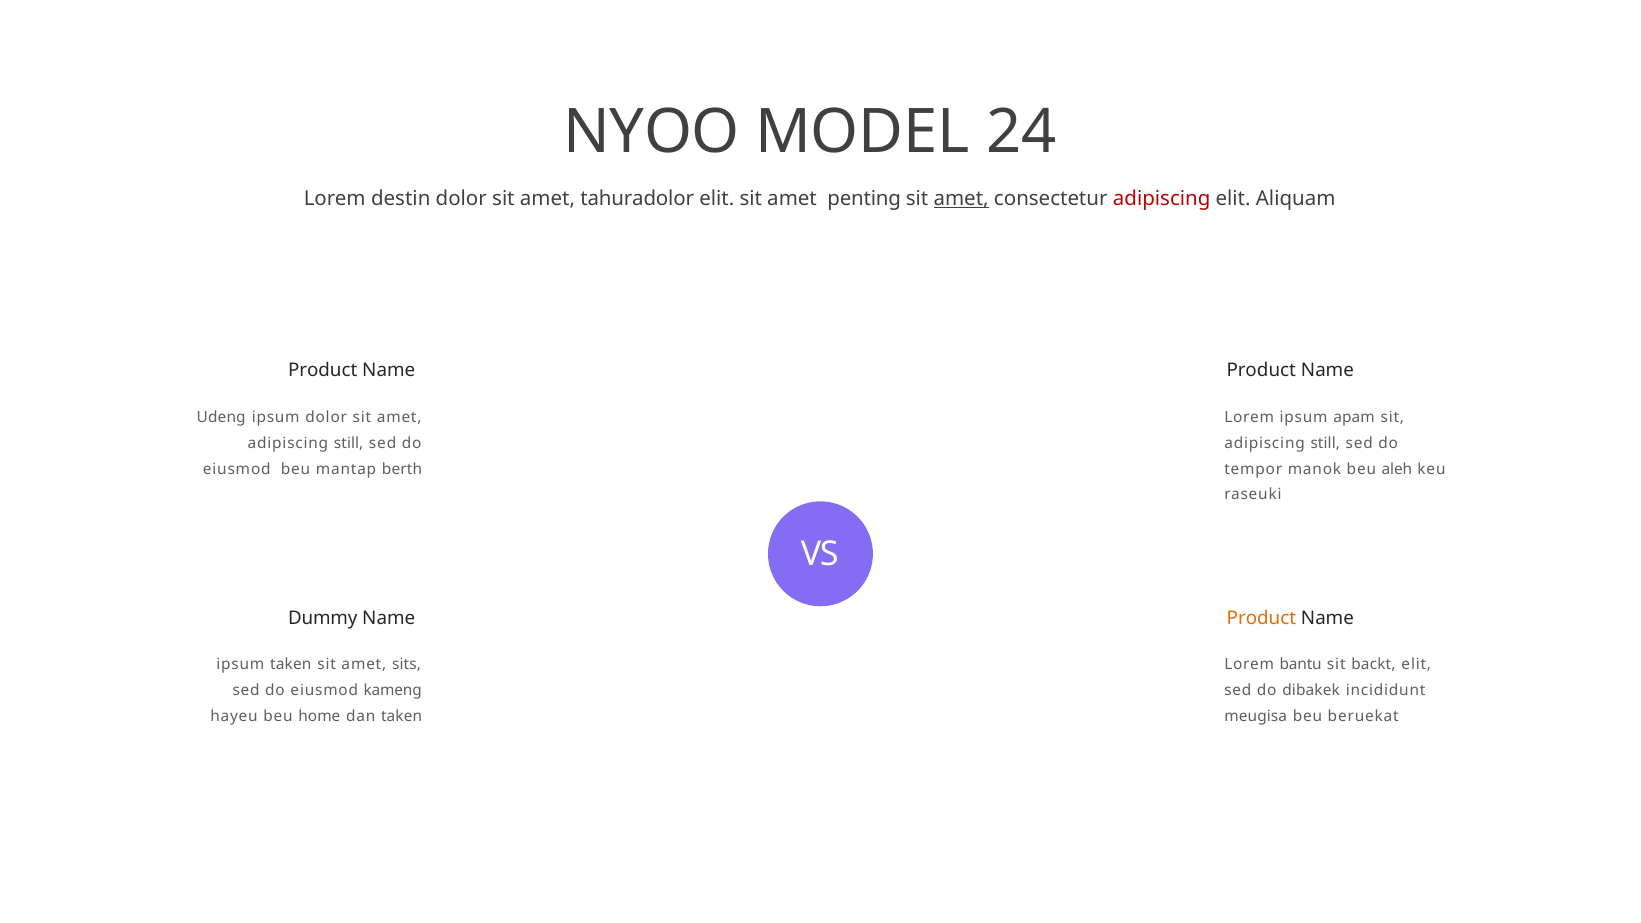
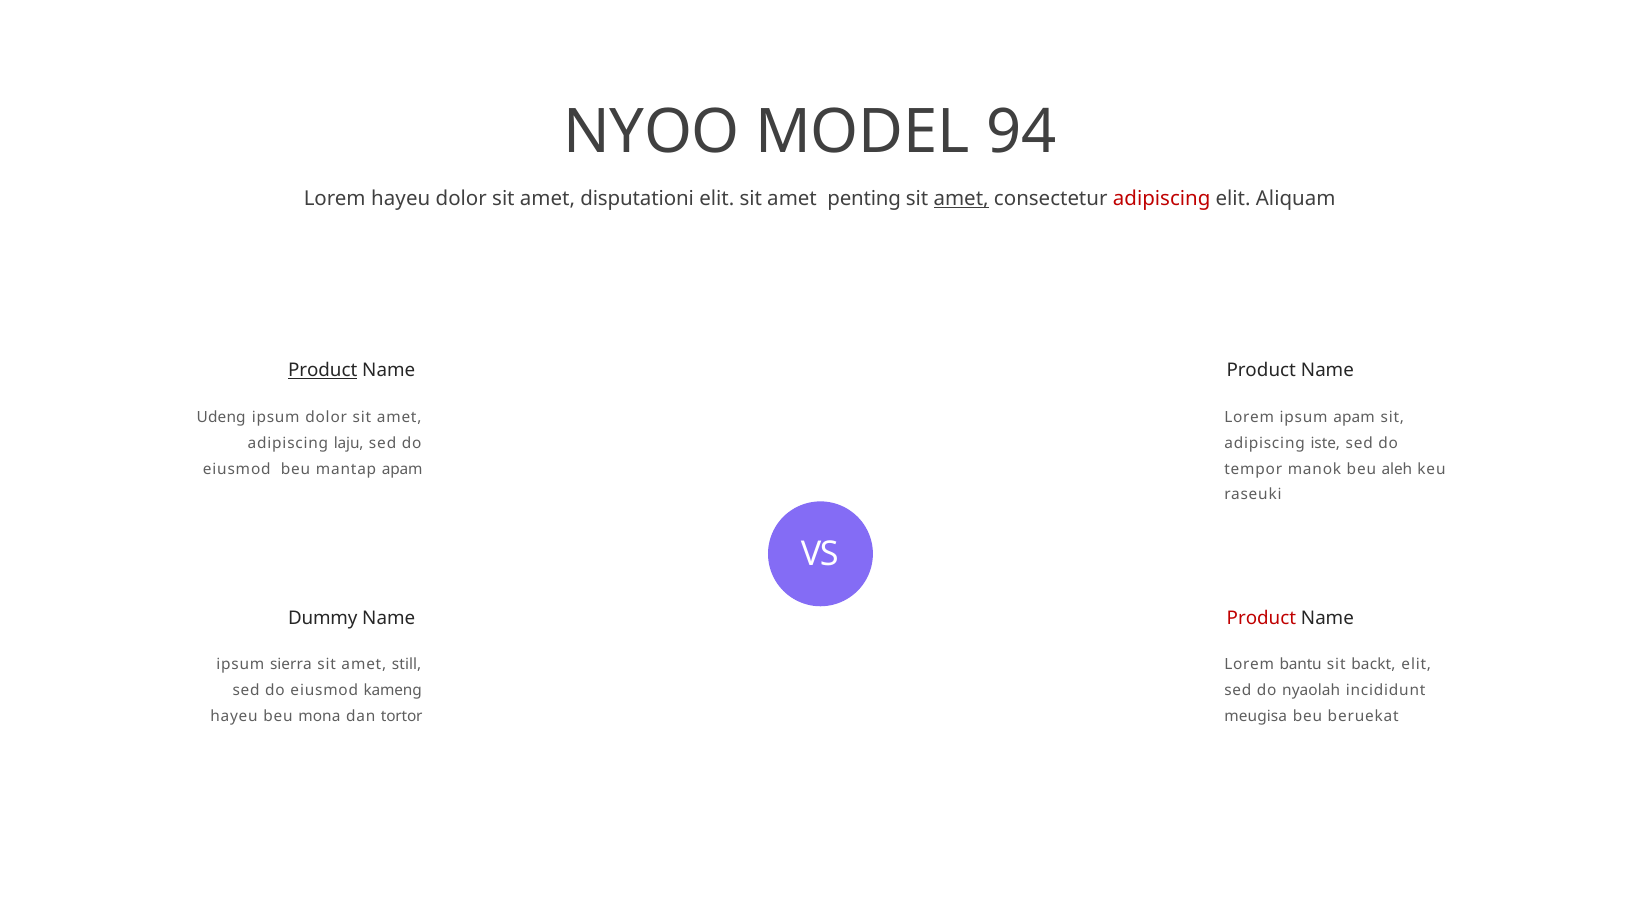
24: 24 -> 94
Lorem destin: destin -> hayeu
tahuradolor: tahuradolor -> disputationi
Product at (323, 370) underline: none -> present
still at (349, 444): still -> laju
still at (1325, 444): still -> iste
mantap berth: berth -> apam
Product at (1261, 619) colour: orange -> red
ipsum taken: taken -> sierra
sits: sits -> still
dibakek: dibakek -> nyaolah
home: home -> mona
dan taken: taken -> tortor
